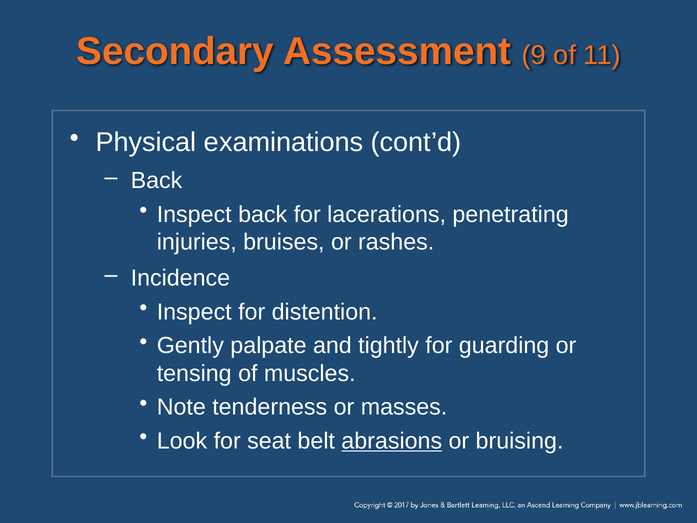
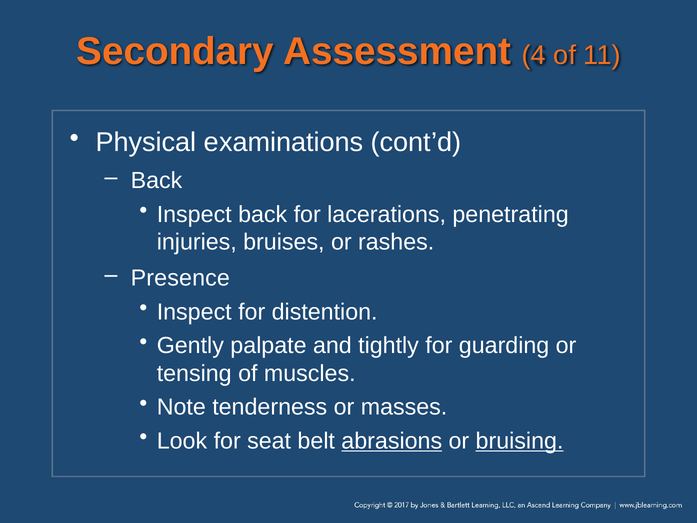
9: 9 -> 4
Incidence: Incidence -> Presence
bruising underline: none -> present
